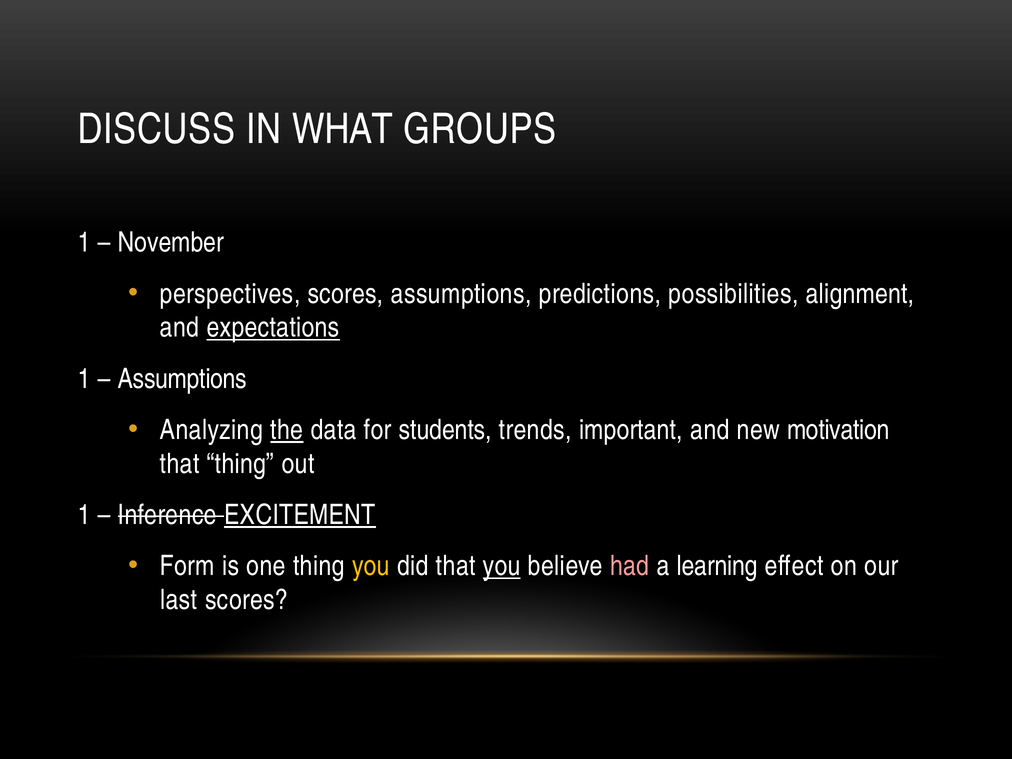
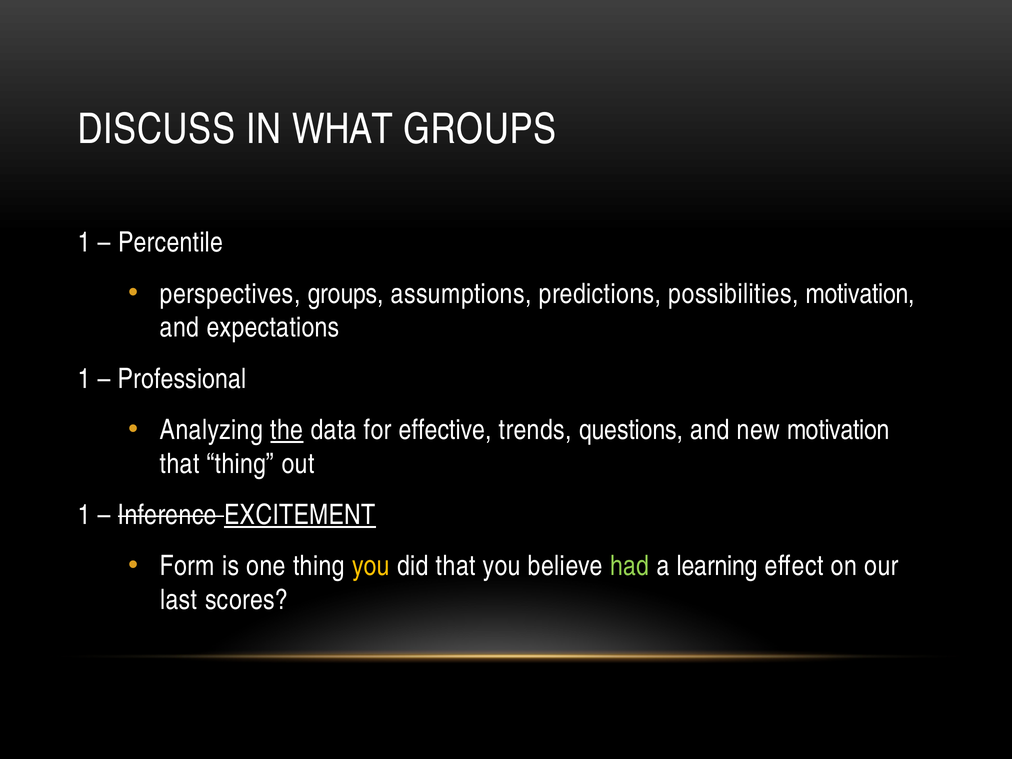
November: November -> Percentile
perspectives scores: scores -> groups
possibilities alignment: alignment -> motivation
expectations underline: present -> none
Assumptions at (182, 379): Assumptions -> Professional
students: students -> effective
important: important -> questions
you at (502, 566) underline: present -> none
had colour: pink -> light green
